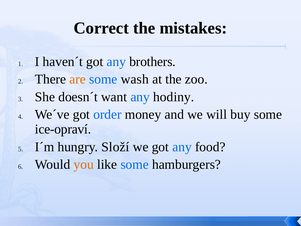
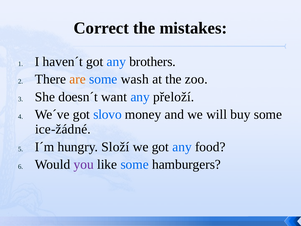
hodiny: hodiny -> přeloží
order: order -> slovo
ice-opraví: ice-opraví -> ice-žádné
you colour: orange -> purple
